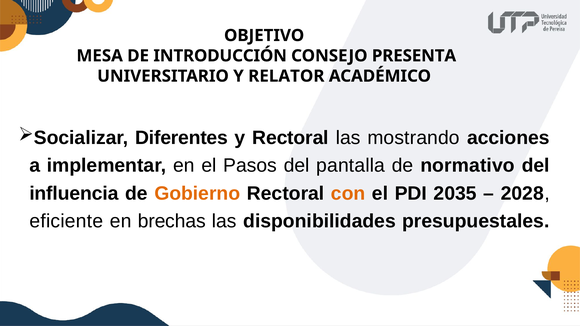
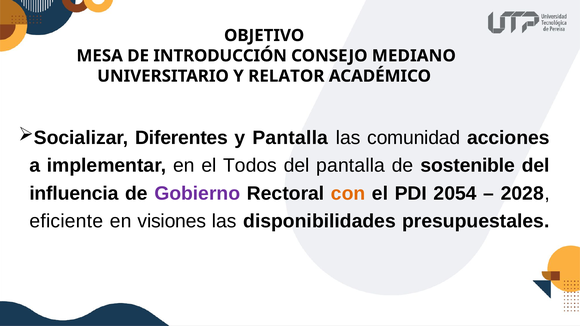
PRESENTA: PRESENTA -> MEDIANO
y Rectoral: Rectoral -> Pantalla
mostrando: mostrando -> comunidad
Pasos: Pasos -> Todos
normativo: normativo -> sostenible
Gobierno colour: orange -> purple
2035: 2035 -> 2054
brechas: brechas -> visiones
